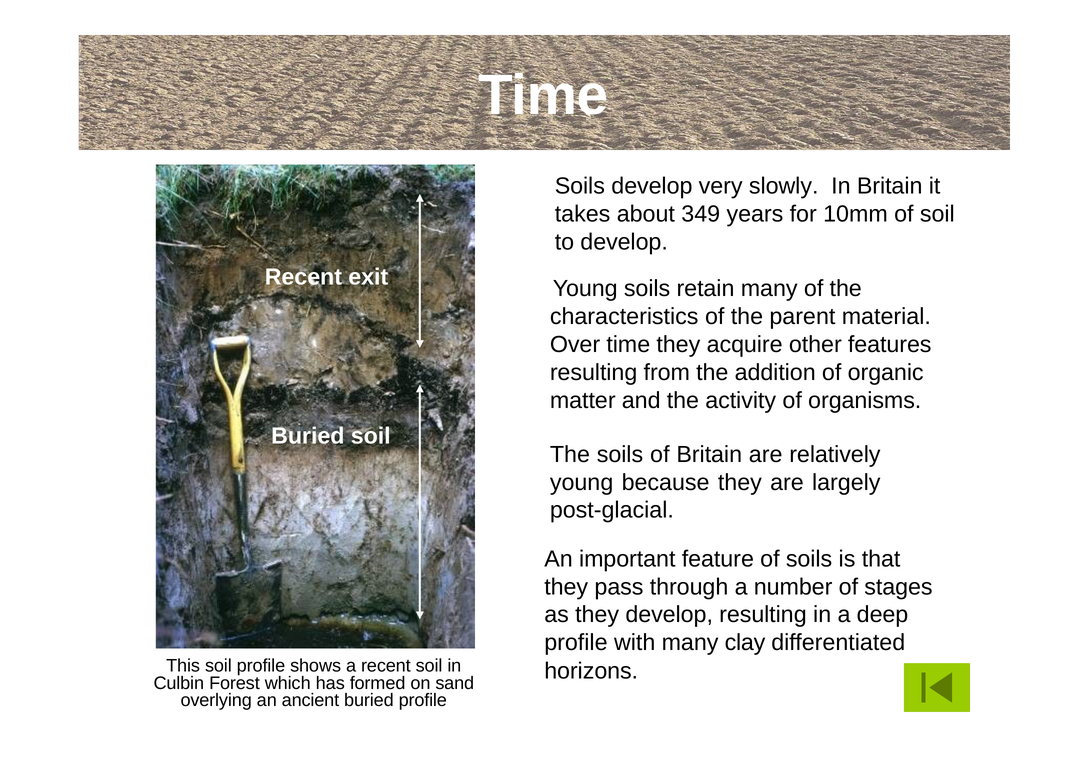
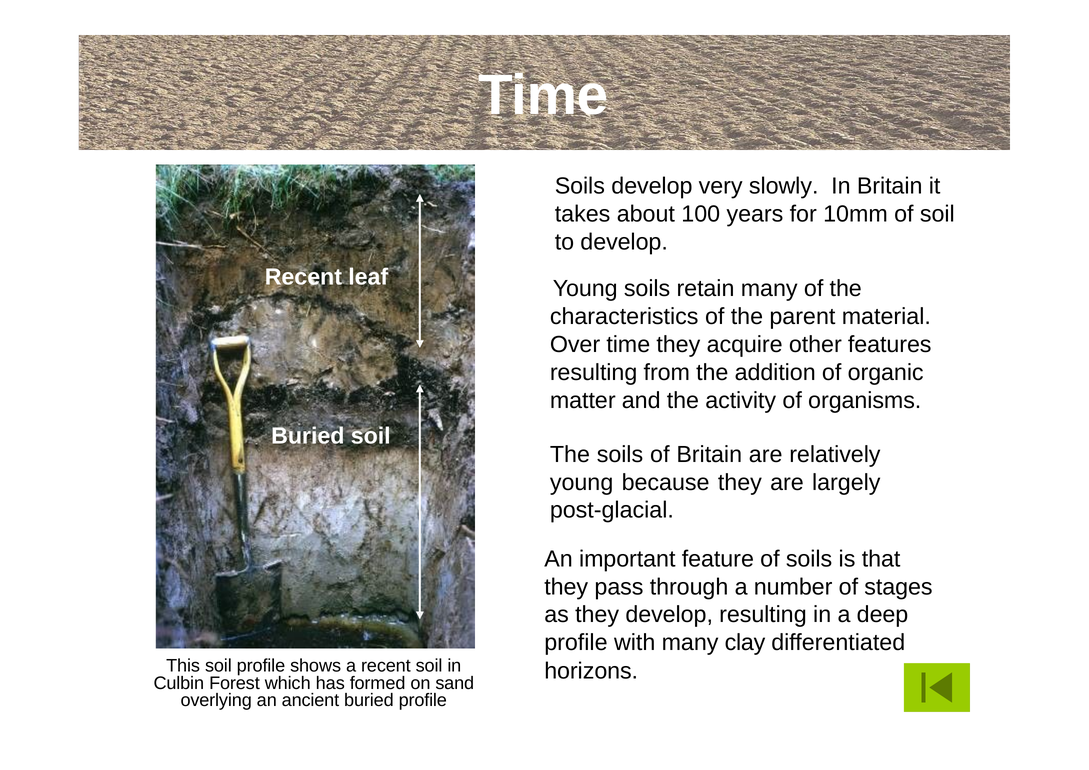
349: 349 -> 100
exit: exit -> leaf
